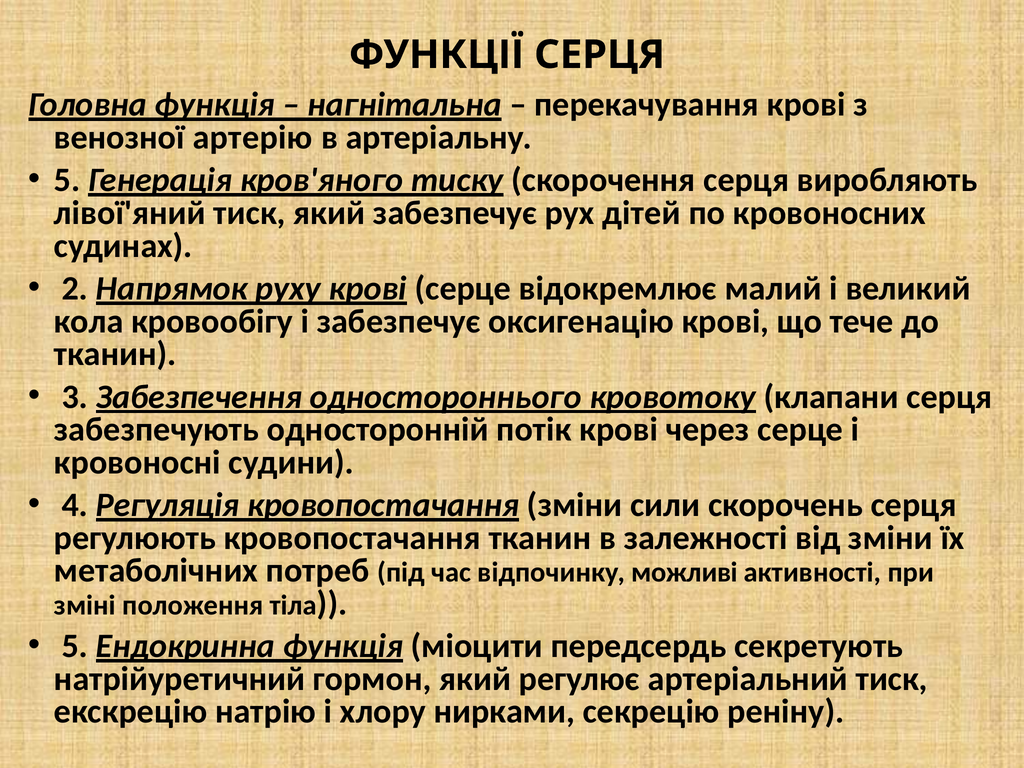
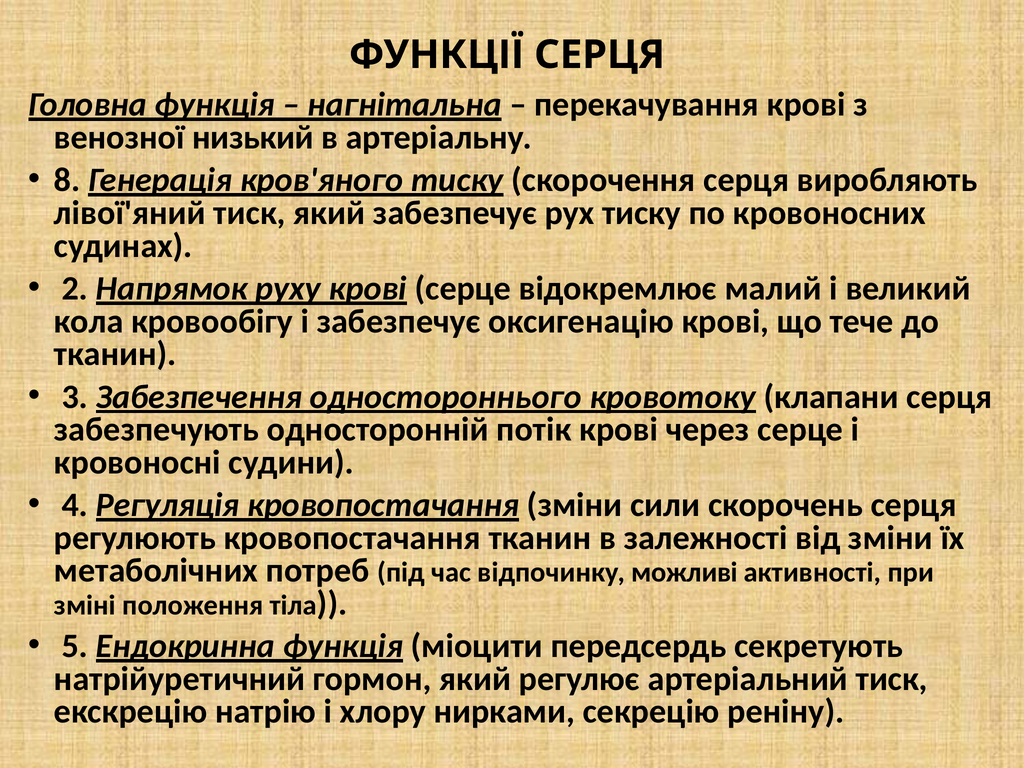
артерію: артерію -> низький
5 at (67, 180): 5 -> 8
рух дітей: дітей -> тиску
